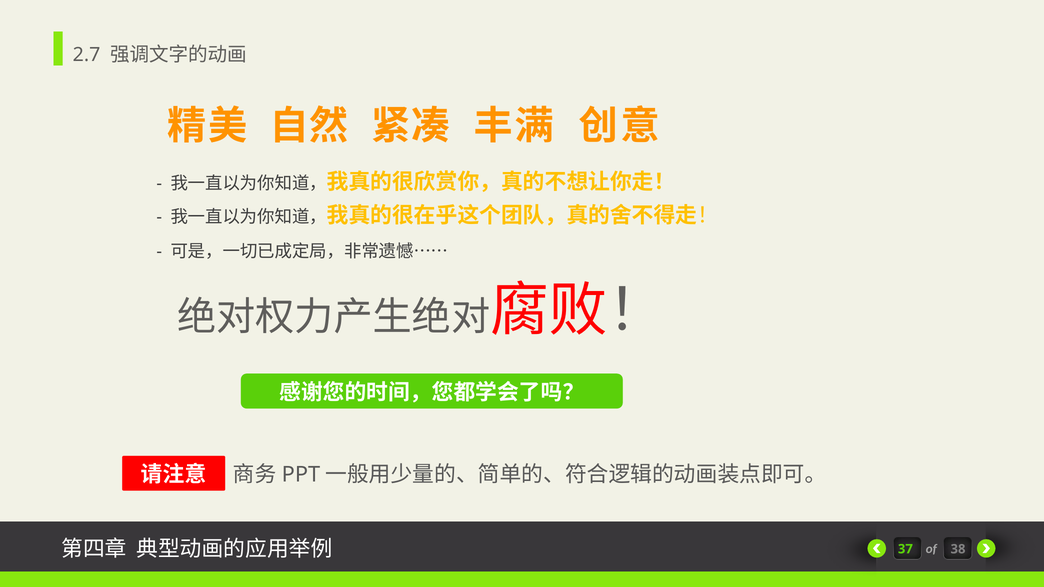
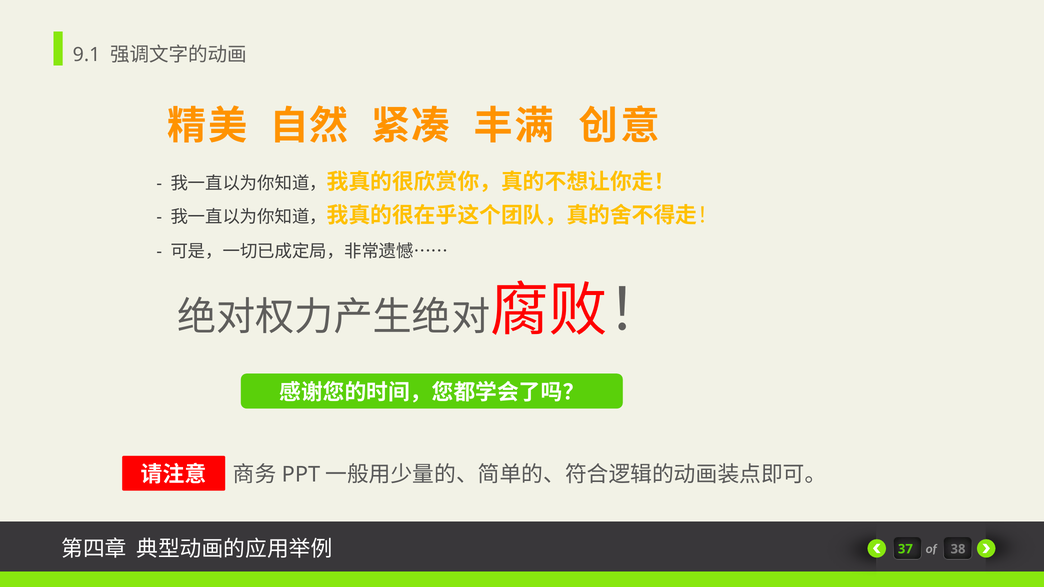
2.7: 2.7 -> 9.1
